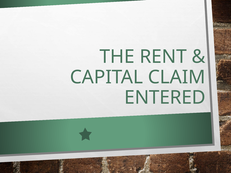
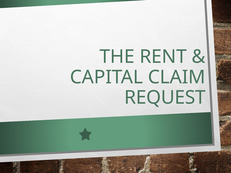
ENTERED: ENTERED -> REQUEST
